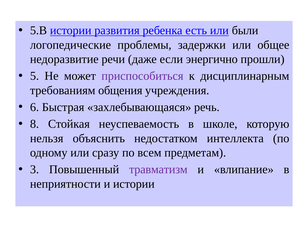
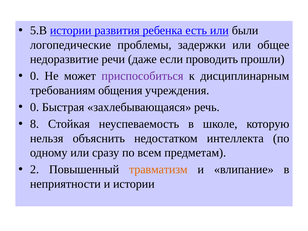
энергично: энергично -> проводить
5 at (35, 76): 5 -> 0
6 at (35, 107): 6 -> 0
3: 3 -> 2
травматизм colour: purple -> orange
